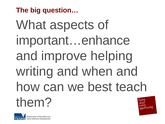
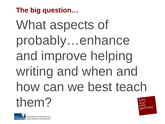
important…enhance: important…enhance -> probably…enhance
